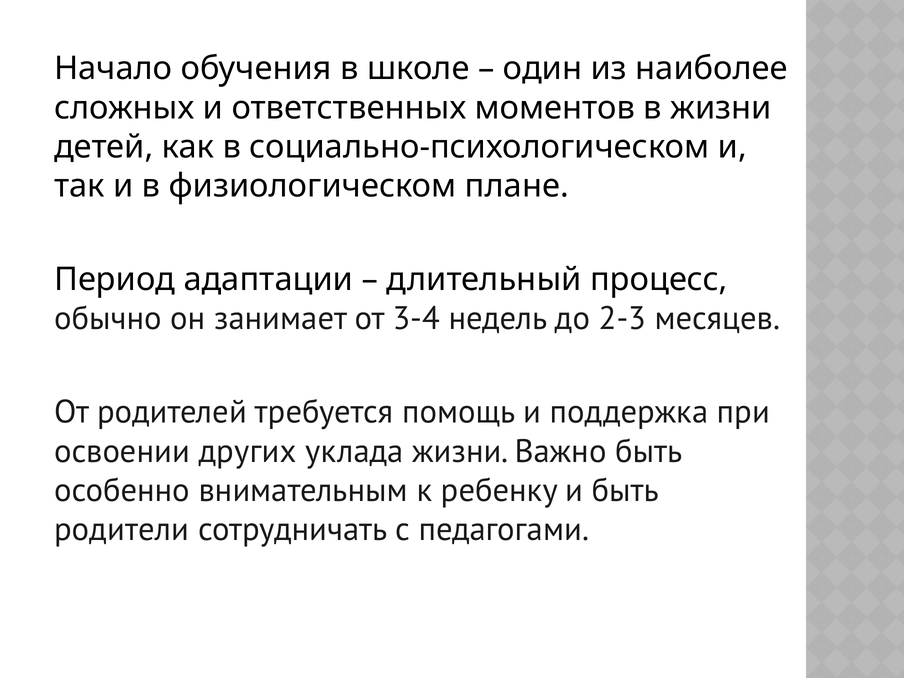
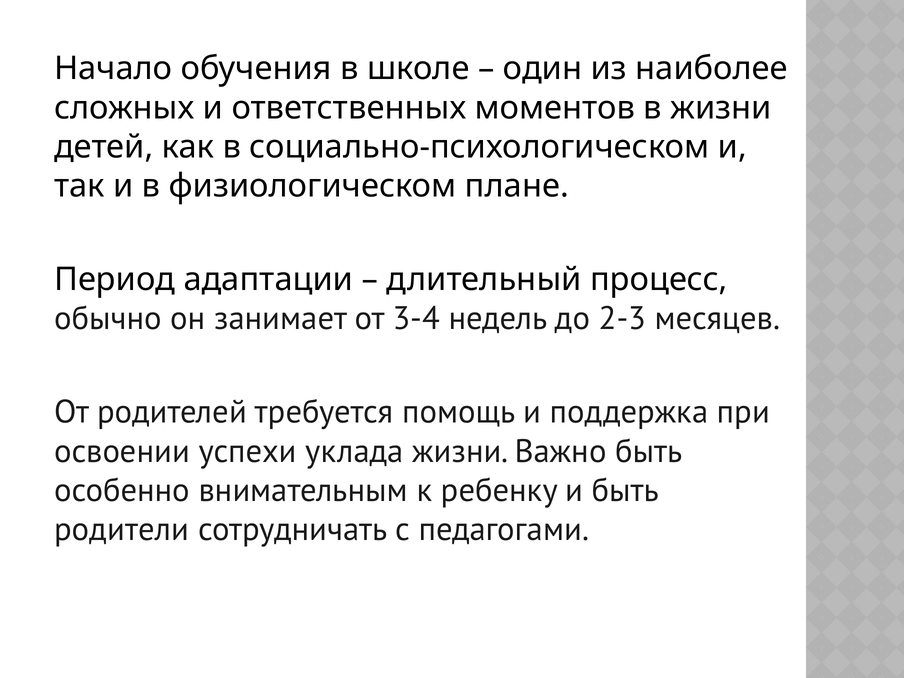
других: других -> успехи
